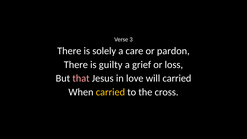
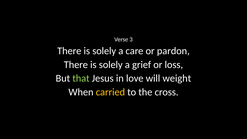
guilty at (111, 65): guilty -> solely
that colour: pink -> light green
will carried: carried -> weight
